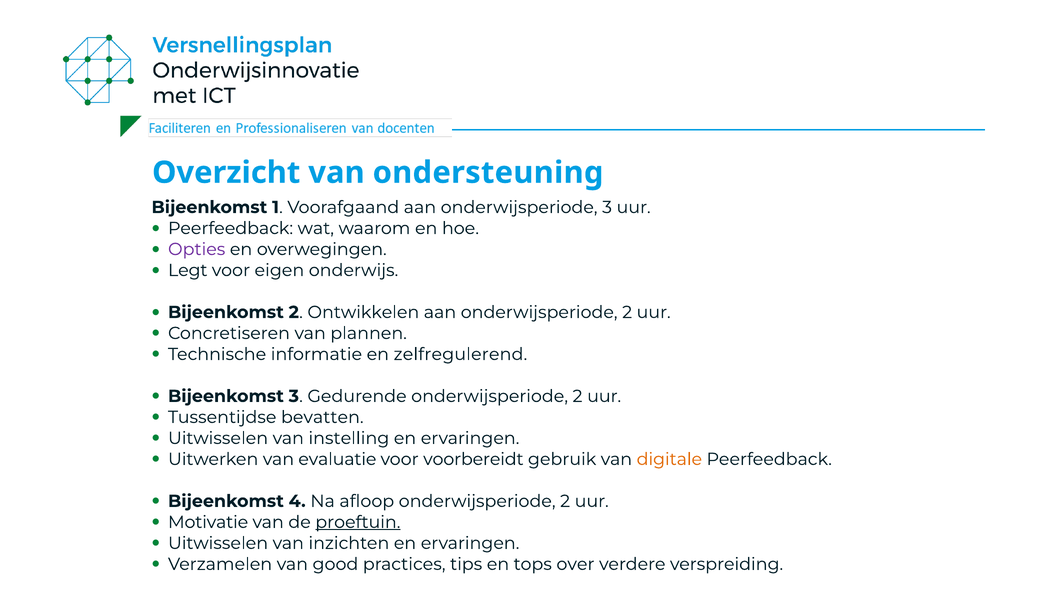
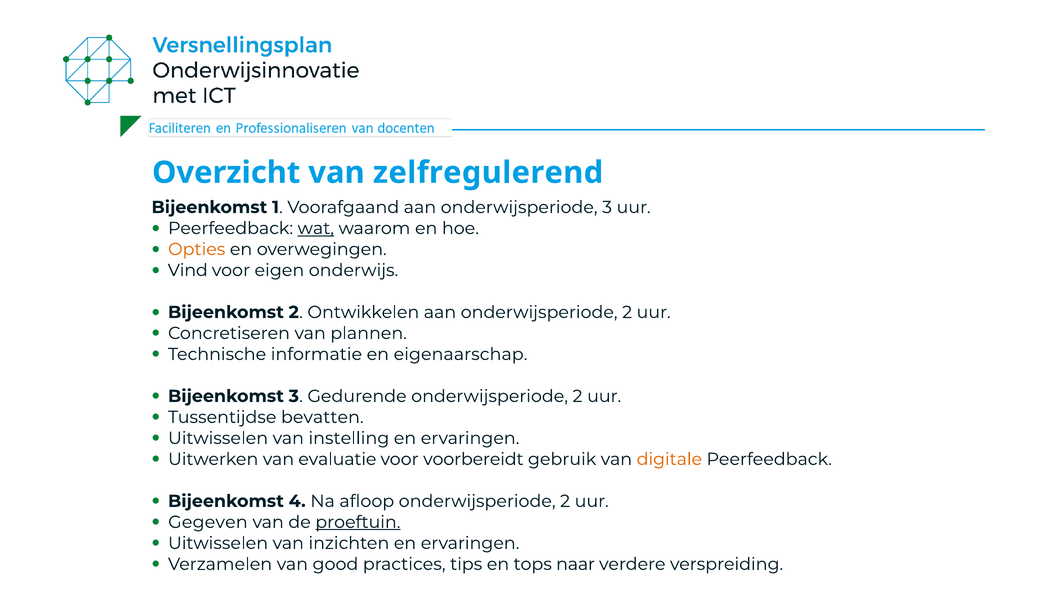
ondersteuning: ondersteuning -> zelfregulerend
wat underline: none -> present
Opties colour: purple -> orange
Legt: Legt -> Vind
zelfregulerend: zelfregulerend -> eigenaarschap
Motivatie: Motivatie -> Gegeven
over: over -> naar
